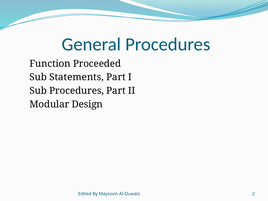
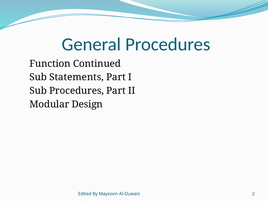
Proceeded: Proceeded -> Continued
